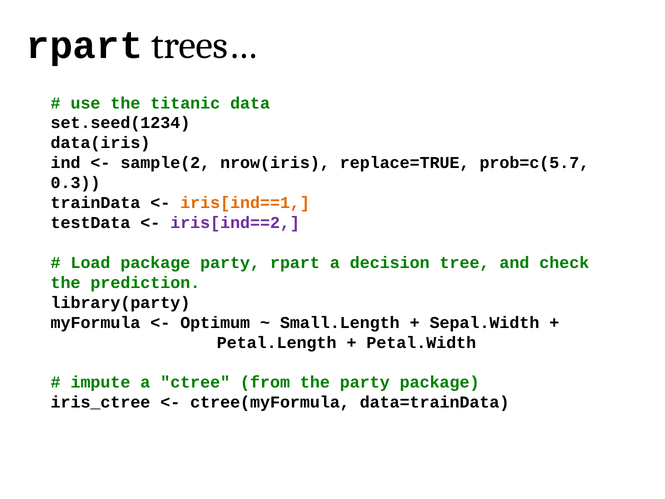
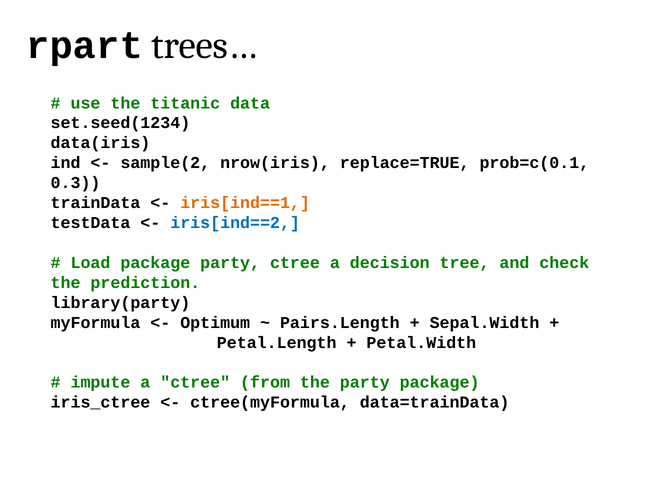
prob=c(5.7: prob=c(5.7 -> prob=c(0.1
iris[ind==2 colour: purple -> blue
party rpart: rpart -> ctree
Small.Length: Small.Length -> Pairs.Length
